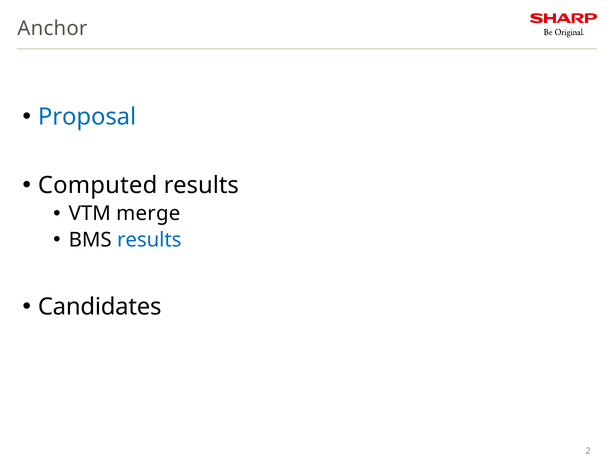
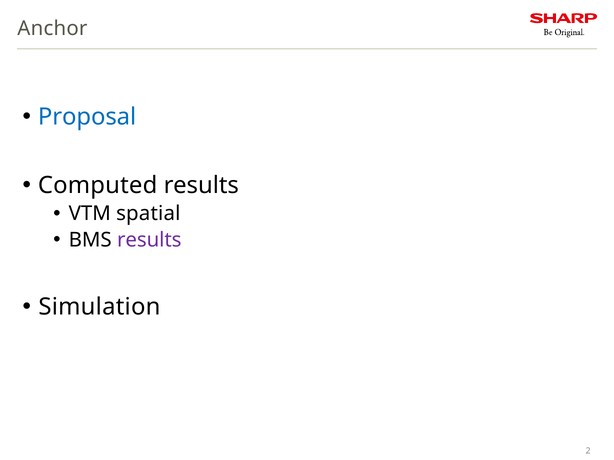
merge: merge -> spatial
results at (149, 240) colour: blue -> purple
Candidates: Candidates -> Simulation
